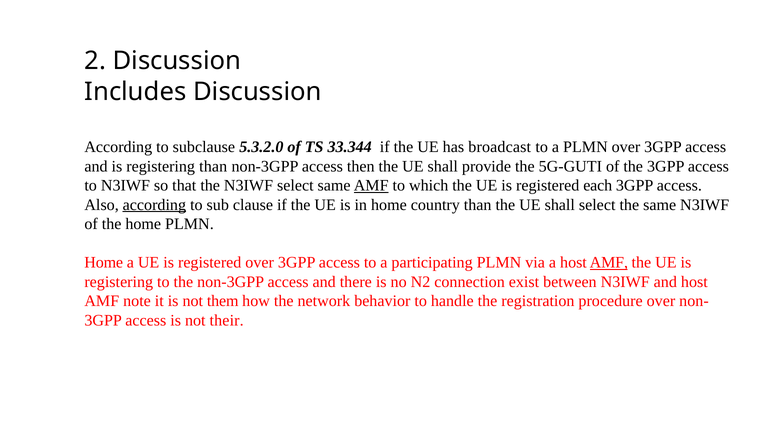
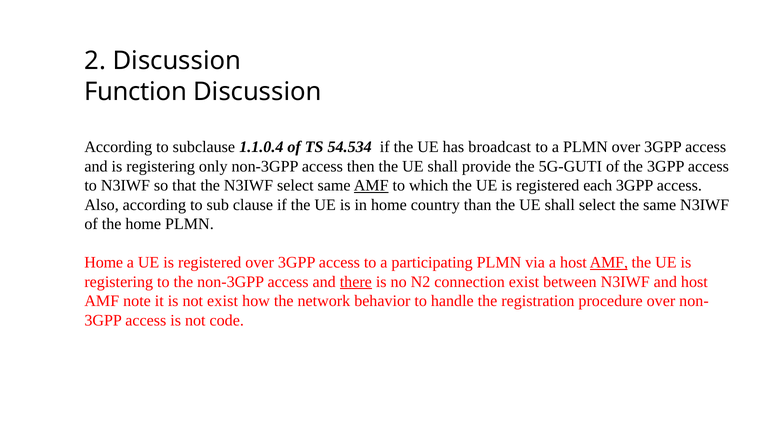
Includes: Includes -> Function
5.3.2.0: 5.3.2.0 -> 1.1.0.4
33.344: 33.344 -> 54.534
registering than: than -> only
according at (154, 205) underline: present -> none
there underline: none -> present
not them: them -> exist
their: their -> code
